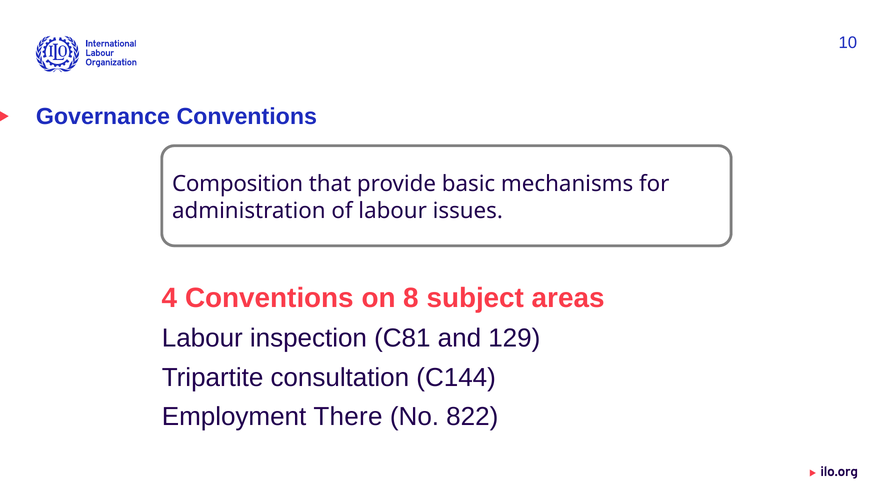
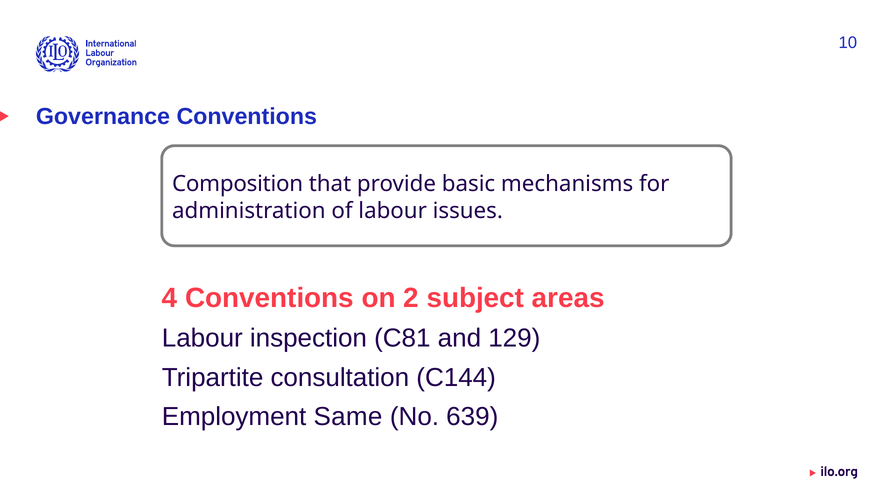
8: 8 -> 2
There: There -> Same
822: 822 -> 639
